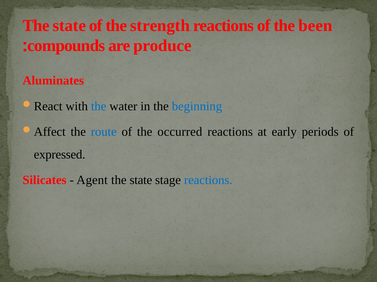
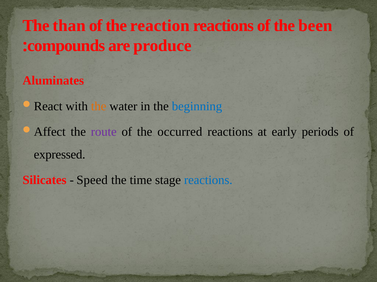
state at (69, 26): state -> than
strength: strength -> reaction
the at (99, 106) colour: blue -> orange
route colour: blue -> purple
Agent: Agent -> Speed
state at (141, 181): state -> time
